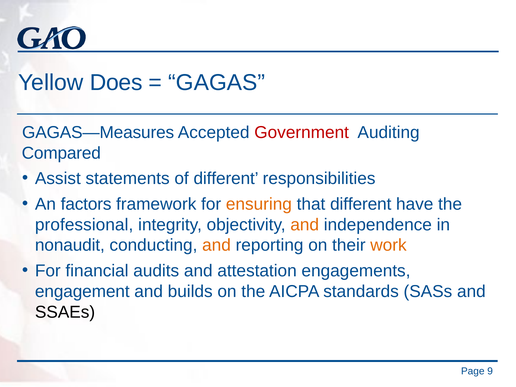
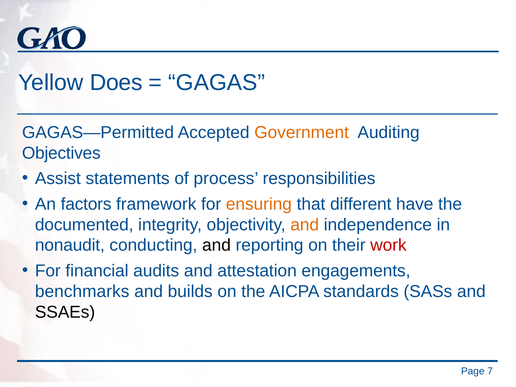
GAGAS—Measures: GAGAS—Measures -> GAGAS—Permitted
Government colour: red -> orange
Compared: Compared -> Objectives
of different: different -> process
professional: professional -> documented
and at (216, 245) colour: orange -> black
work colour: orange -> red
engagement: engagement -> benchmarks
9: 9 -> 7
